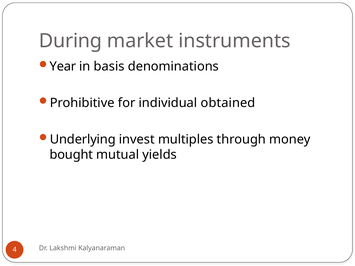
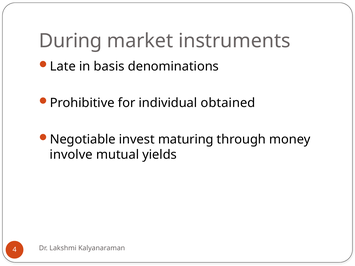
Year: Year -> Late
Underlying: Underlying -> Negotiable
multiples: multiples -> maturing
bought: bought -> involve
